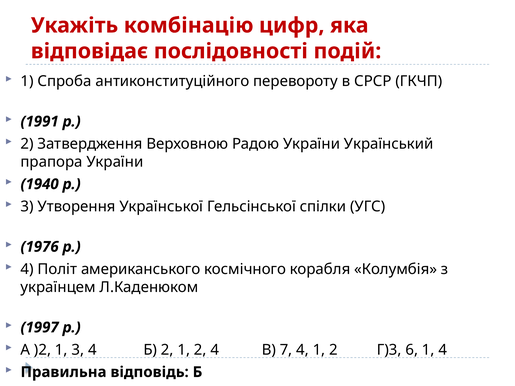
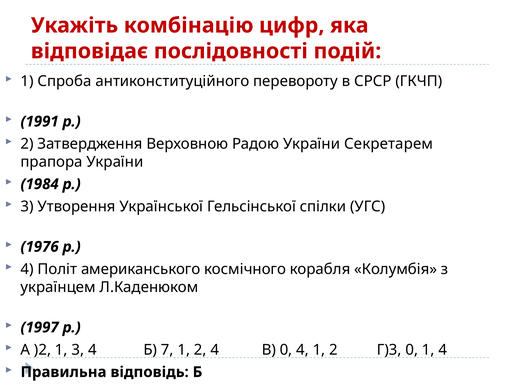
Український: Український -> Секретарем
1940: 1940 -> 1984
Б 2: 2 -> 7
В 7: 7 -> 0
Г)3 6: 6 -> 0
